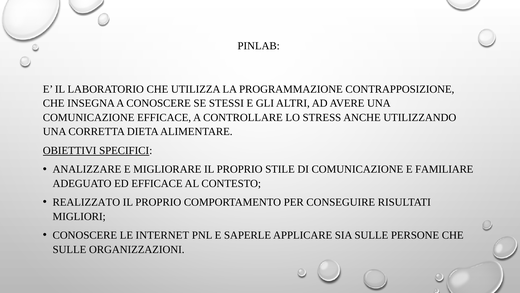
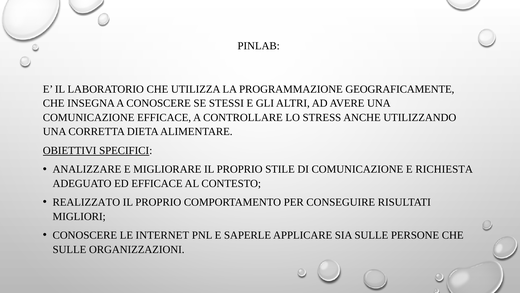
CONTRAPPOSIZIONE: CONTRAPPOSIZIONE -> GEOGRAFICAMENTE
FAMILIARE: FAMILIARE -> RICHIESTA
